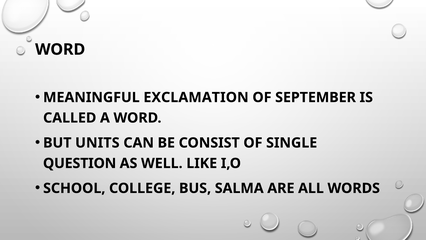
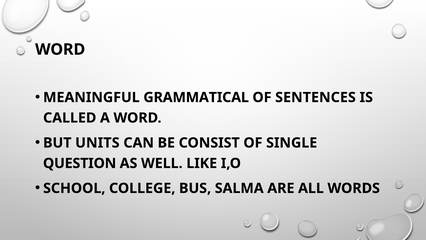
EXCLAMATION: EXCLAMATION -> GRAMMATICAL
SEPTEMBER: SEPTEMBER -> SENTENCES
